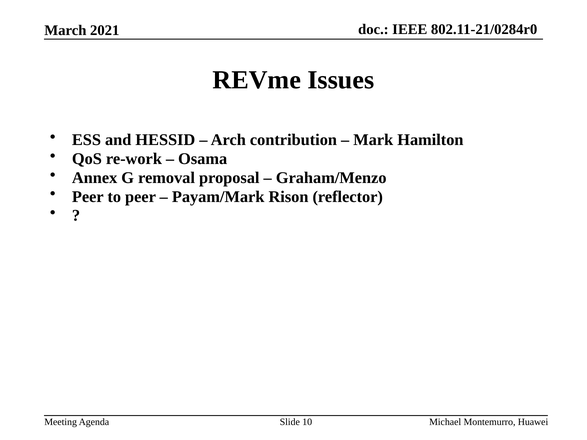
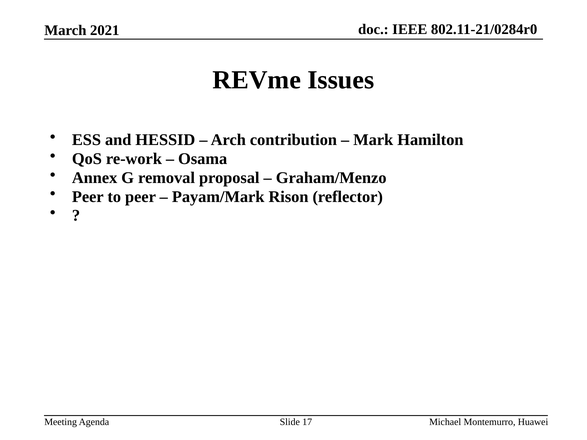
10: 10 -> 17
